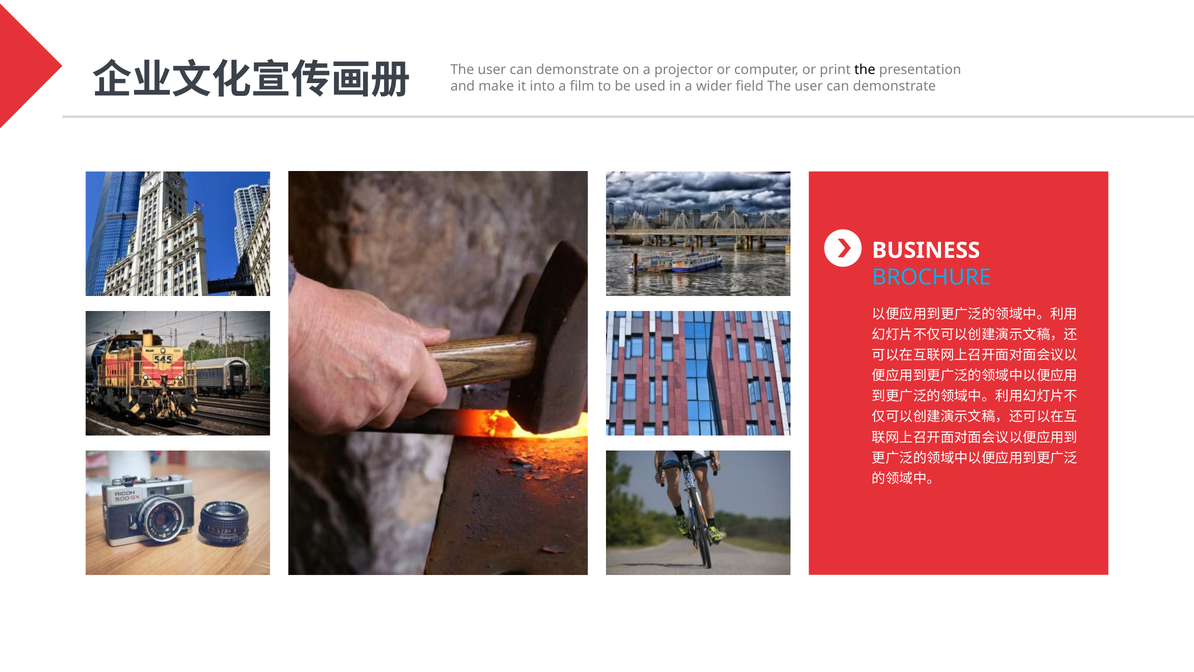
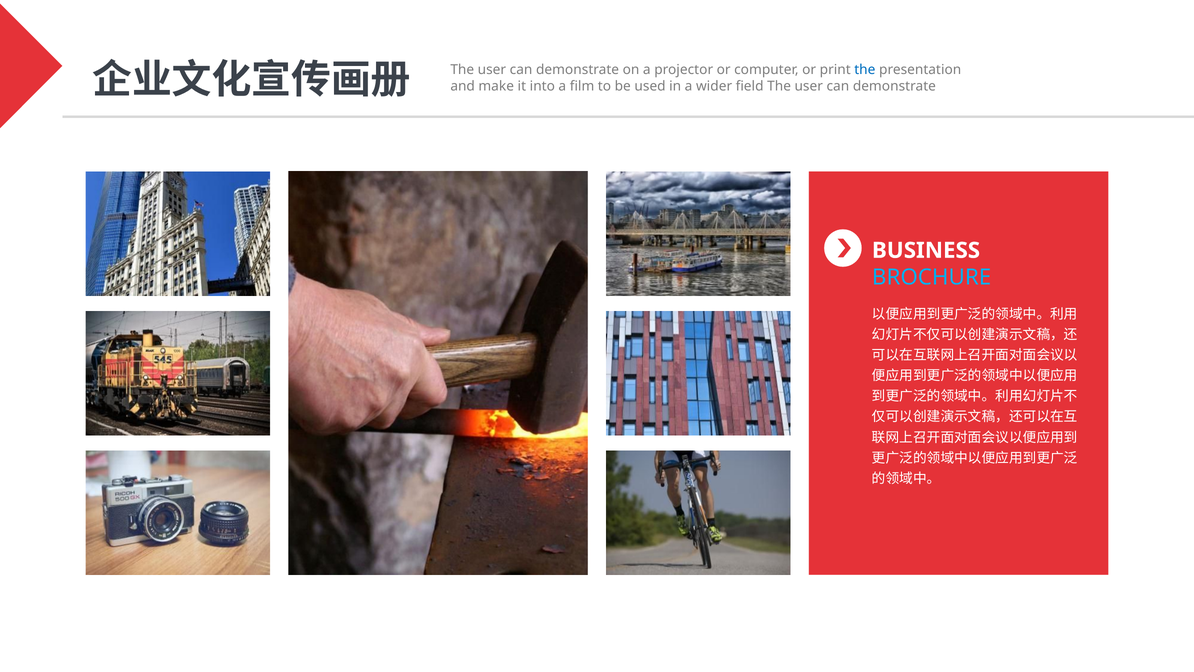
the at (865, 70) colour: black -> blue
